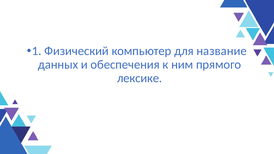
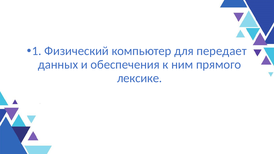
название: название -> передает
